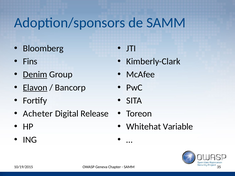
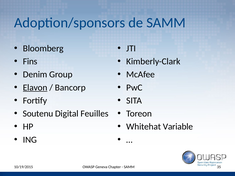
Denim underline: present -> none
Acheter: Acheter -> Soutenu
Release: Release -> Feuilles
